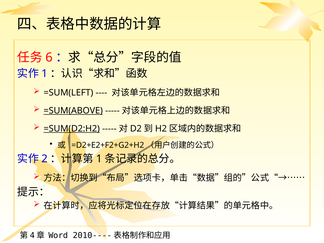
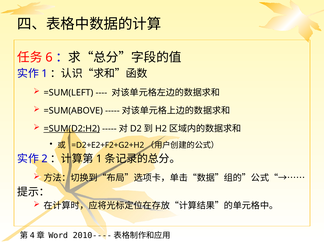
=SUM(ABOVE underline: present -> none
